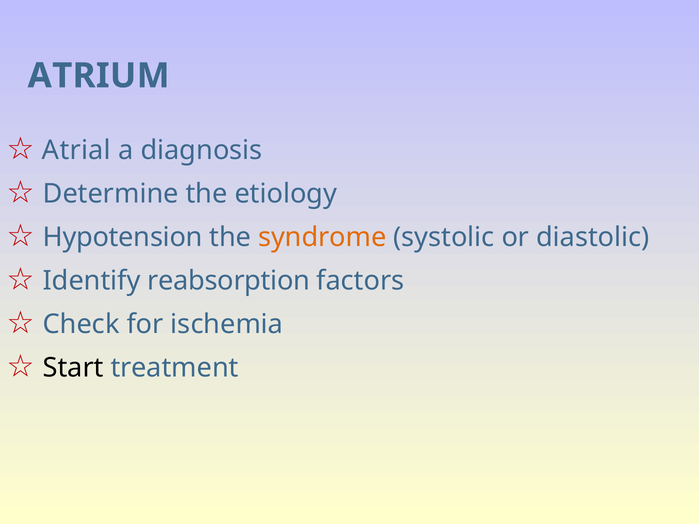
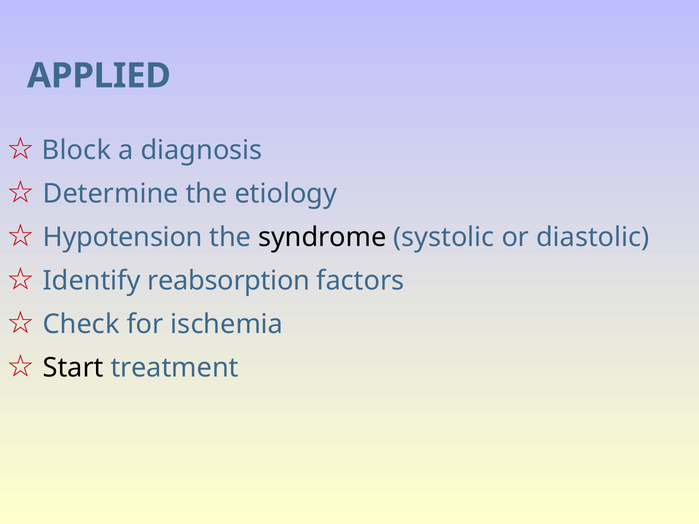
ATRIUM: ATRIUM -> APPLIED
Atrial: Atrial -> Block
syndrome colour: orange -> black
